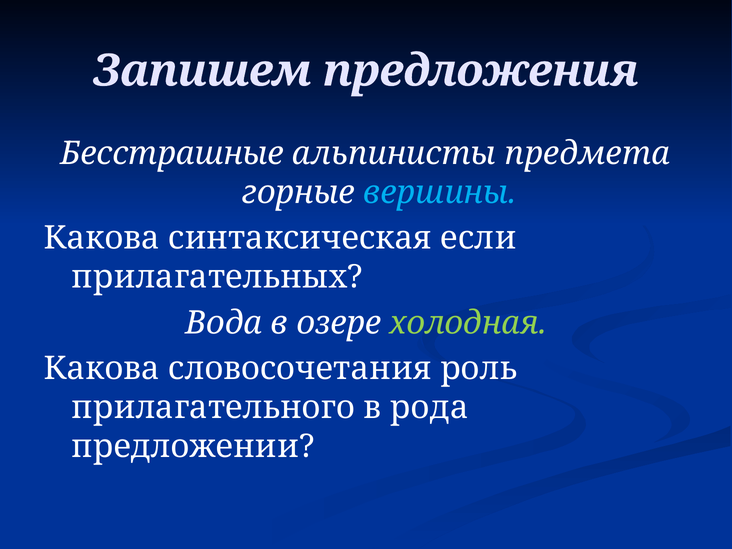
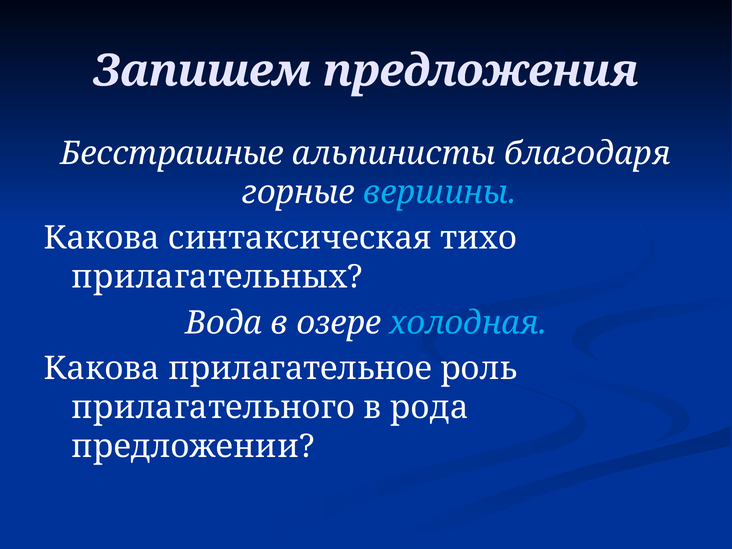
предмета: предмета -> благодаря
если: если -> тихо
холодная colour: light green -> light blue
словосочетания: словосочетания -> прилагательное
